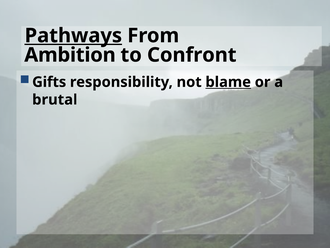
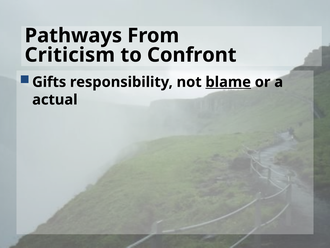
Pathways underline: present -> none
Ambition: Ambition -> Criticism
brutal: brutal -> actual
